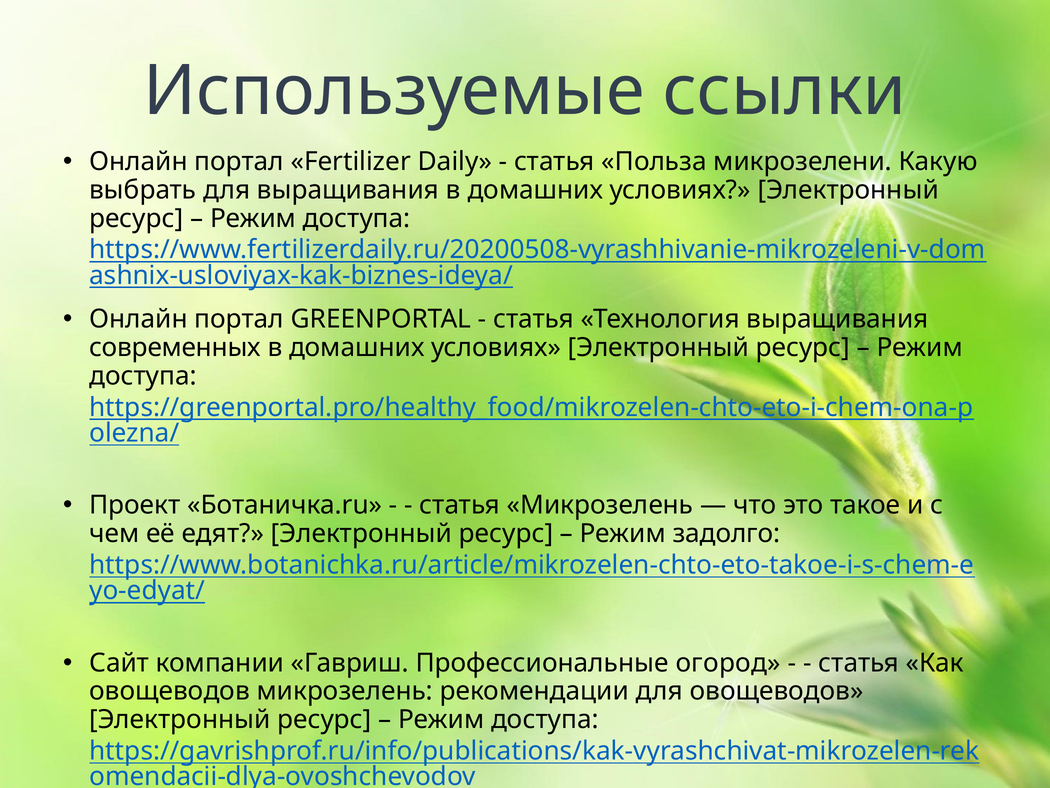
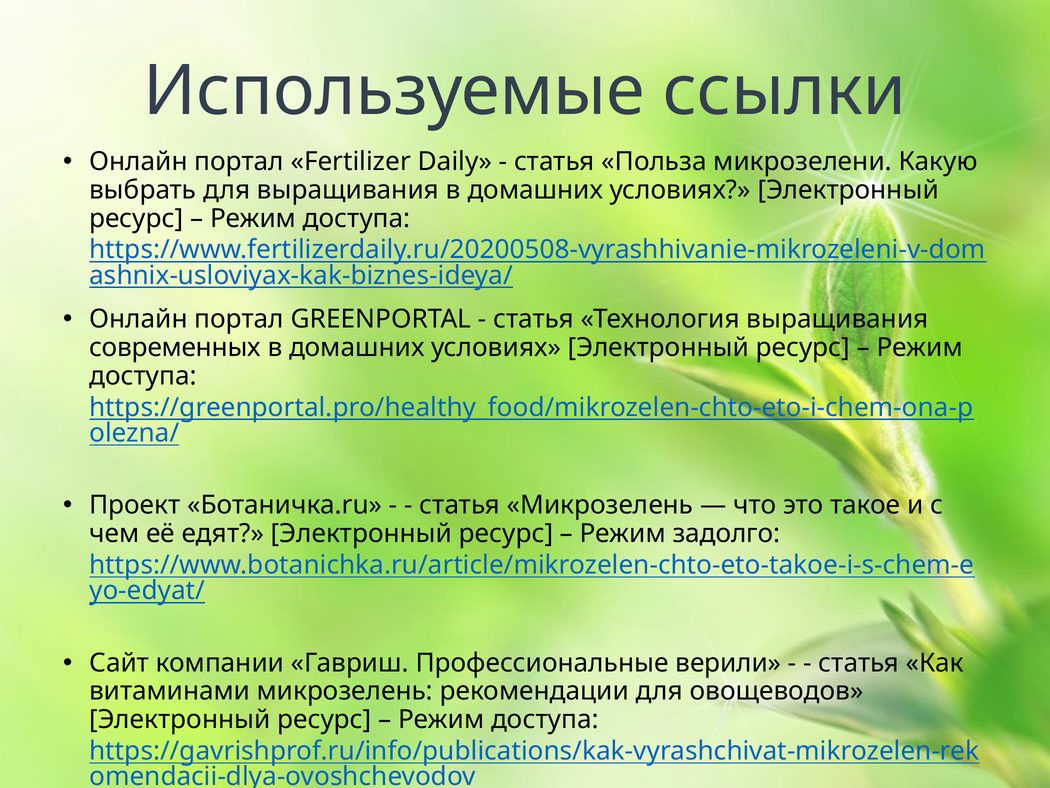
огород: огород -> верили
овощеводов at (170, 691): овощеводов -> витаминами
